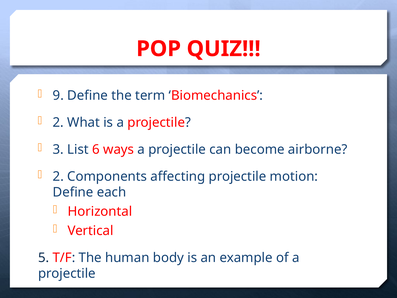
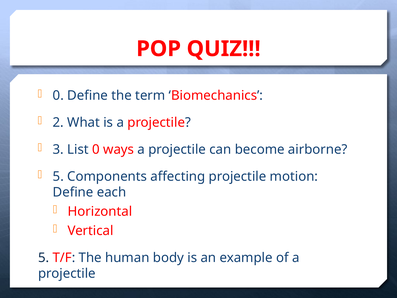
9 at (58, 96): 9 -> 0
List 6: 6 -> 0
2 at (58, 176): 2 -> 5
